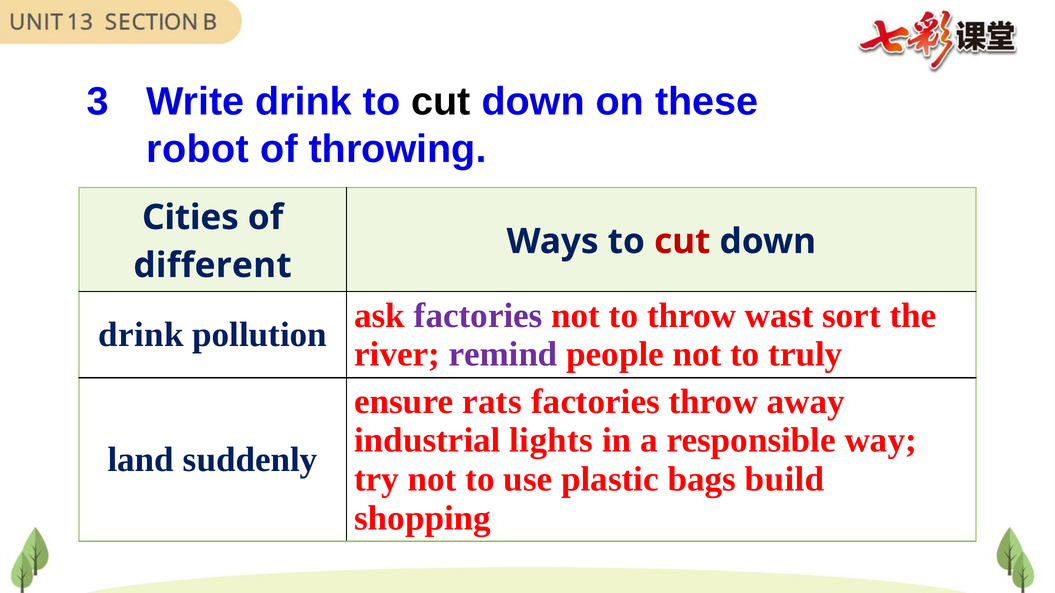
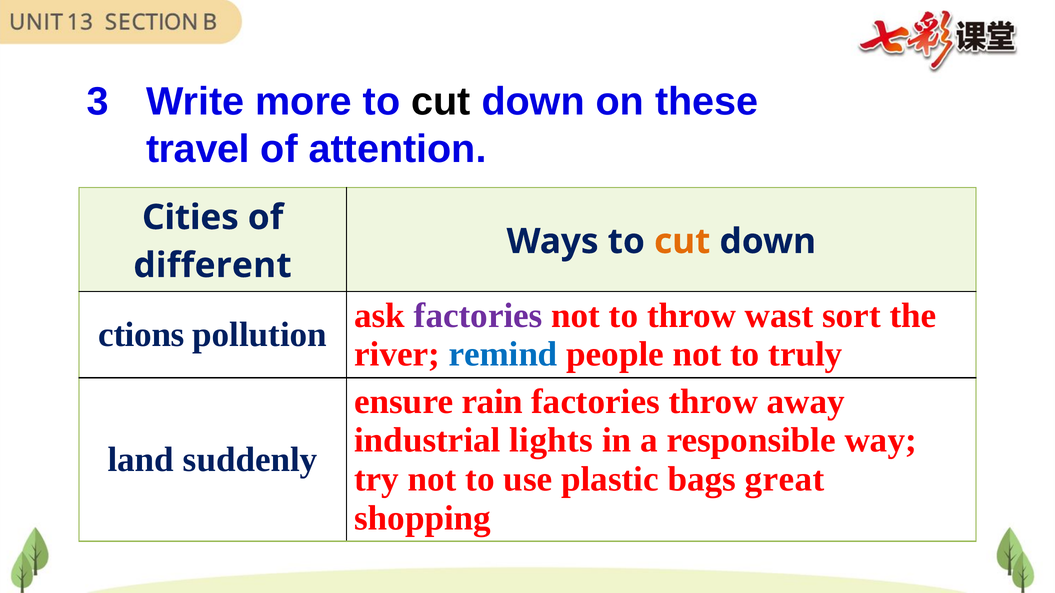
Write drink: drink -> more
robot: robot -> travel
throwing: throwing -> attention
cut at (682, 242) colour: red -> orange
drink at (141, 335): drink -> ctions
remind colour: purple -> blue
rats: rats -> rain
build: build -> great
